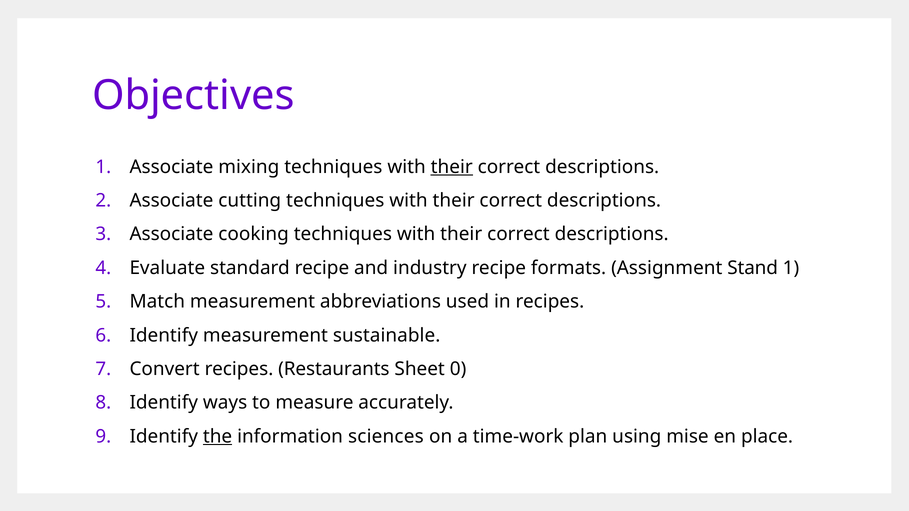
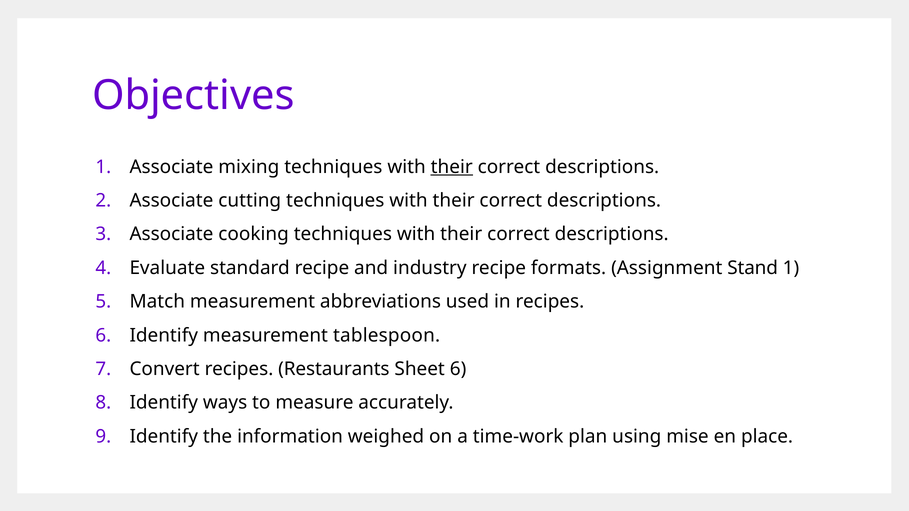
sustainable: sustainable -> tablespoon
Sheet 0: 0 -> 6
the underline: present -> none
sciences: sciences -> weighed
